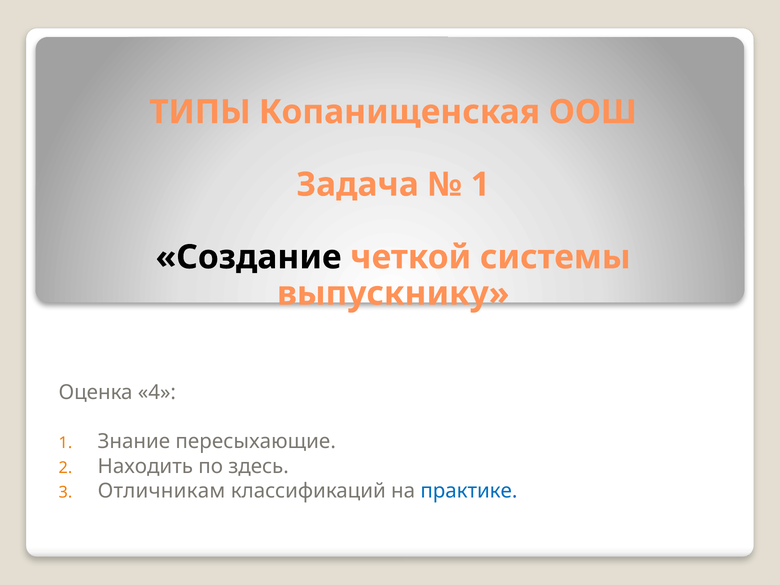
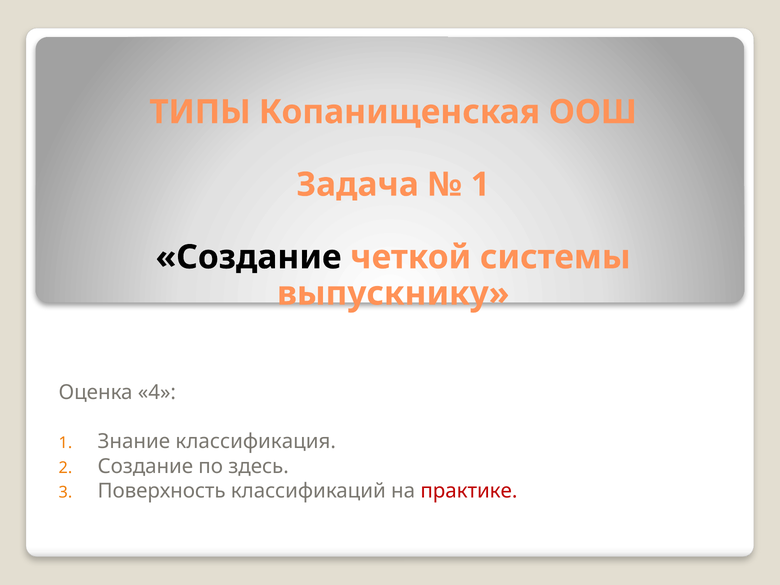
пересыхающие: пересыхающие -> классификация
Находить at (145, 466): Находить -> Создание
Отличникам: Отличникам -> Поверхность
практике colour: blue -> red
